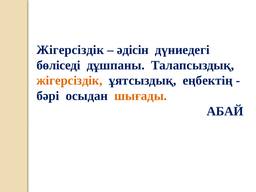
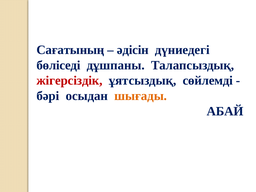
Жігерсіздік at (70, 50): Жігерсіздік -> Сағатының
жігерсіздік at (70, 81) colour: orange -> red
еңбектің: еңбектің -> сөйлемді
